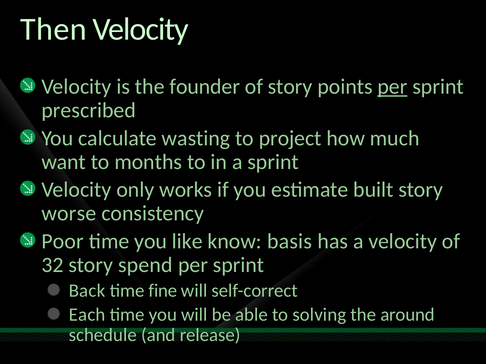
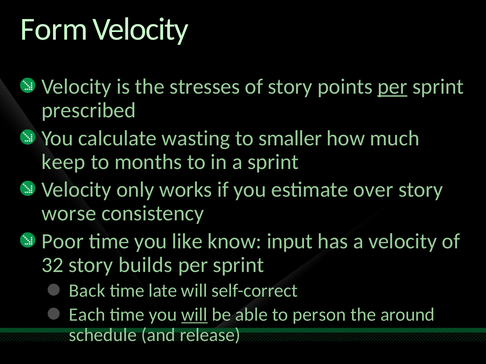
Then: Then -> Form
founder: founder -> stresses
project: project -> smaller
want: want -> keep
built: built -> over
basis: basis -> input
spend: spend -> builds
fine: fine -> late
will at (194, 315) underline: none -> present
solving: solving -> person
